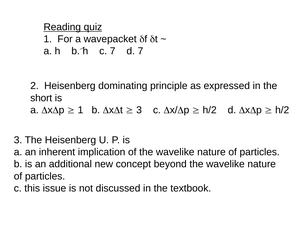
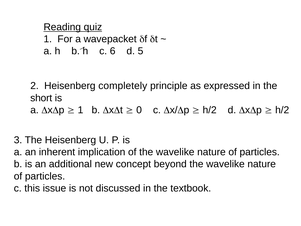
c 7: 7 -> 6
d 7: 7 -> 5
dominating: dominating -> completely
3 at (139, 110): 3 -> 0
